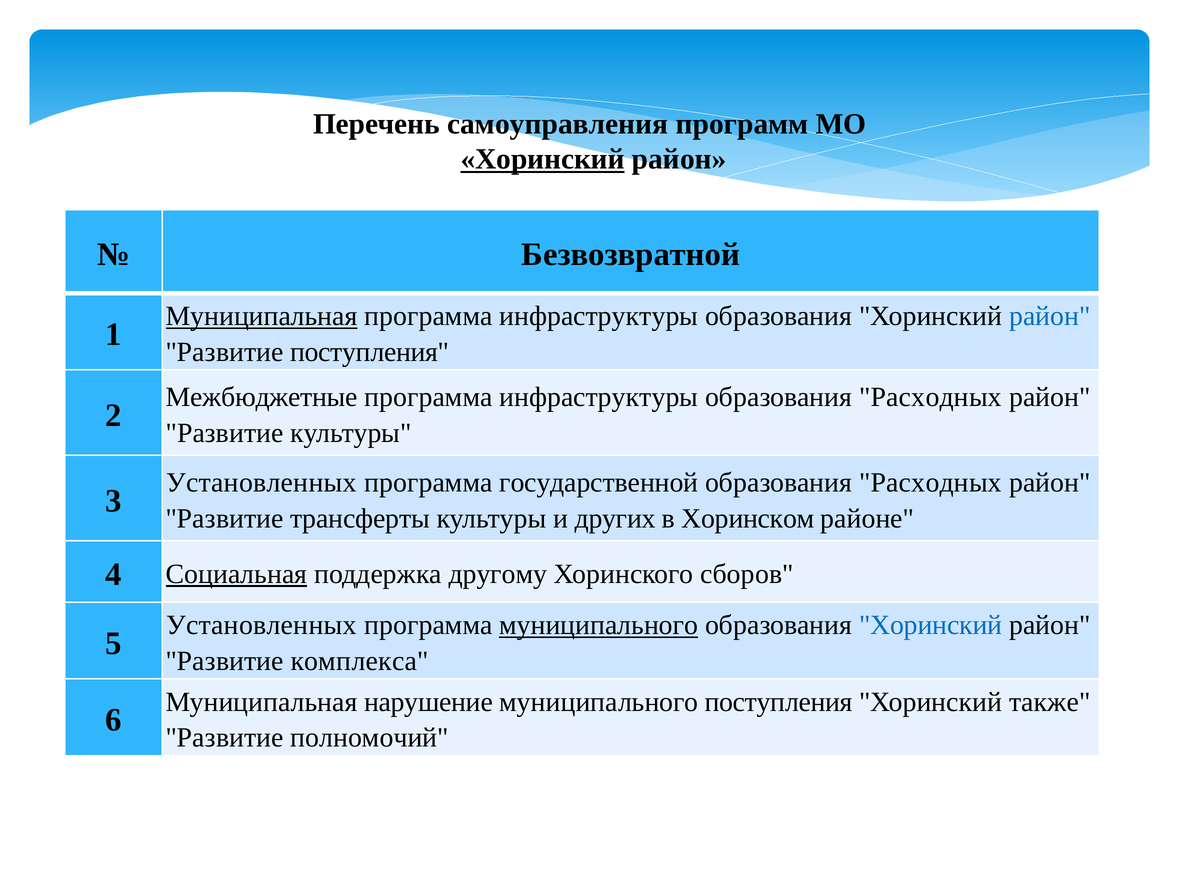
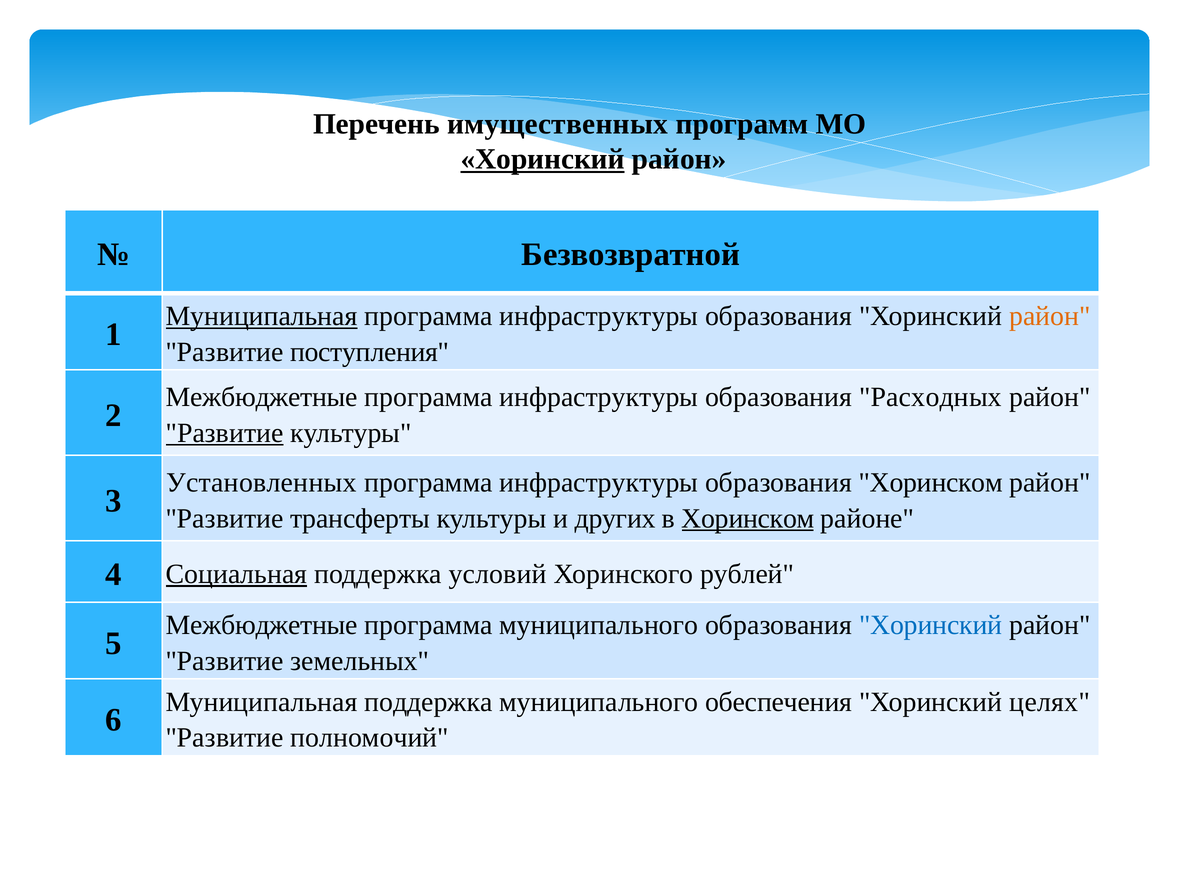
самоуправления: самоуправления -> имущественных
район at (1050, 316) colour: blue -> orange
Развитие at (225, 433) underline: none -> present
государственной at (599, 483): государственной -> инфраструктуры
Расходных at (930, 483): Расходных -> Хоринском
Хоринском at (748, 519) underline: none -> present
другому: другому -> условий
сборов: сборов -> рублей
Установленных at (261, 626): Установленных -> Межбюджетные
муниципального at (599, 626) underline: present -> none
комплекса: комплекса -> земельных
Муниципальная нарушение: нарушение -> поддержка
муниципального поступления: поступления -> обеспечения
также: также -> целях
